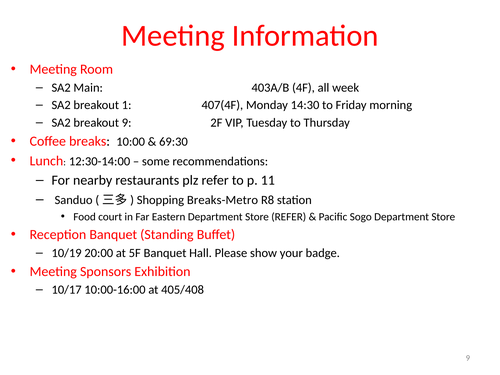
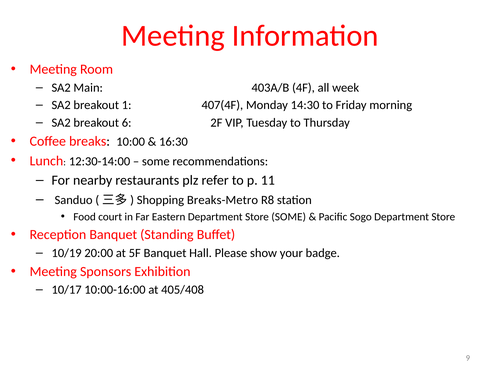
breakout 9: 9 -> 6
69:30: 69:30 -> 16:30
Store REFER: REFER -> SOME
